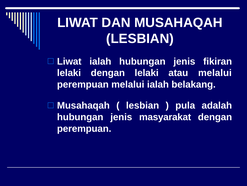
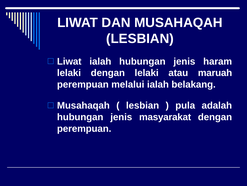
fikiran: fikiran -> haram
atau melalui: melalui -> maruah
